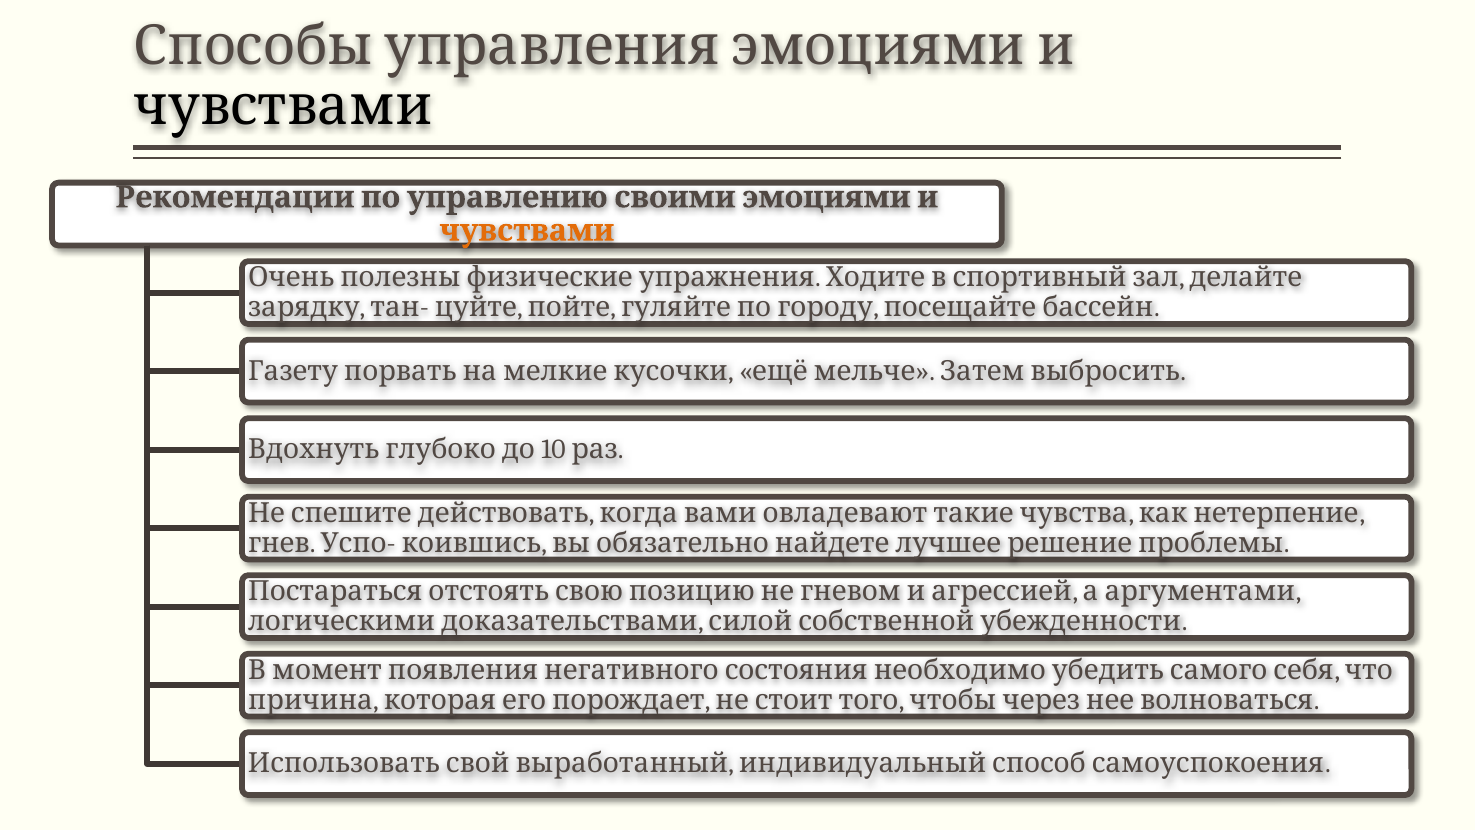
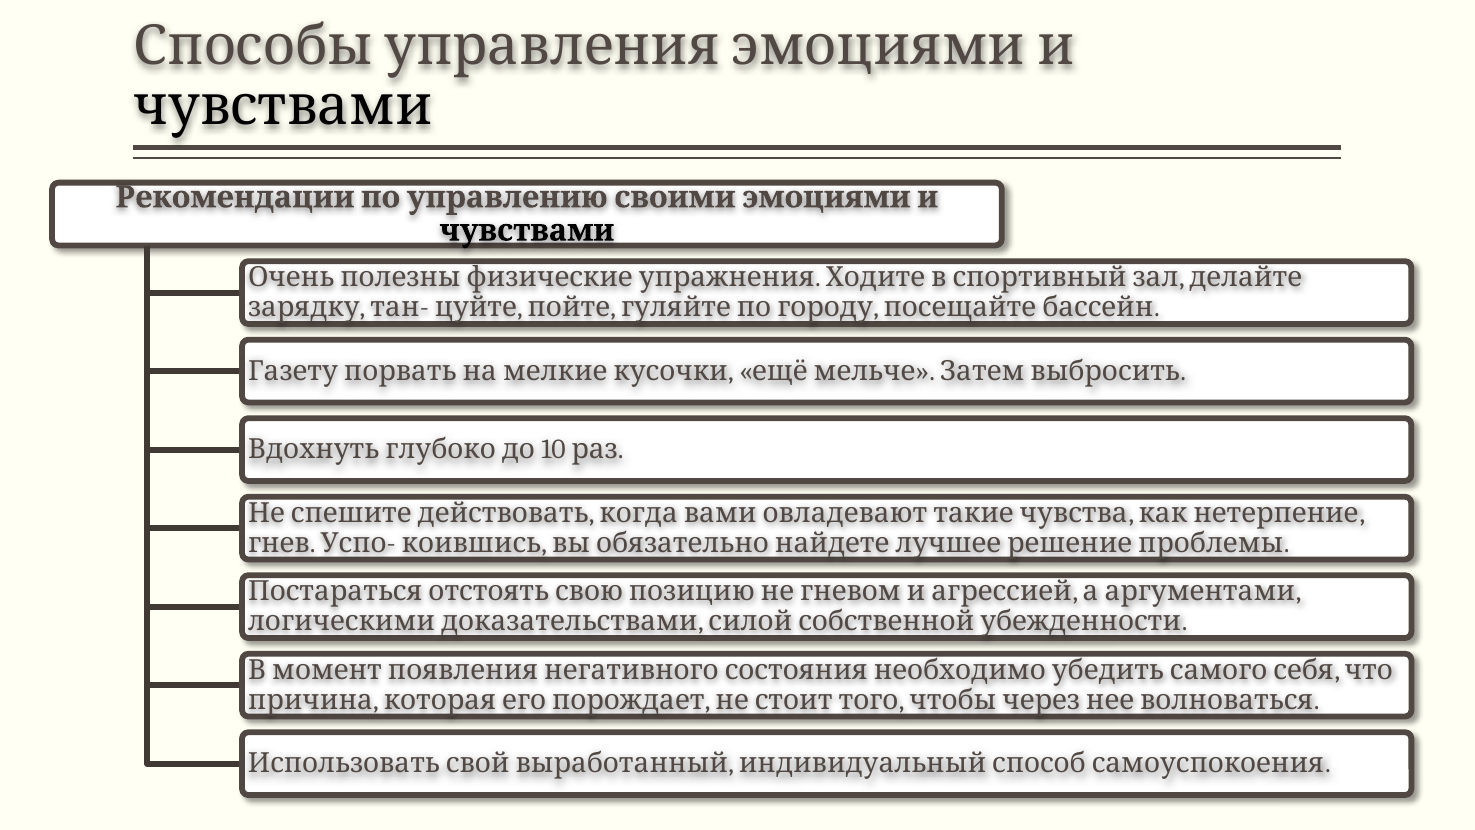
чувствами at (527, 230) colour: orange -> black
